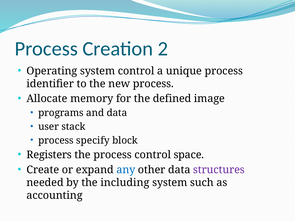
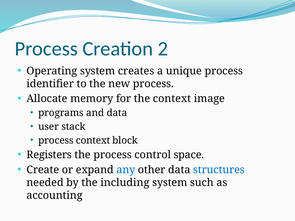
system control: control -> creates
the defined: defined -> context
process specify: specify -> context
structures colour: purple -> blue
